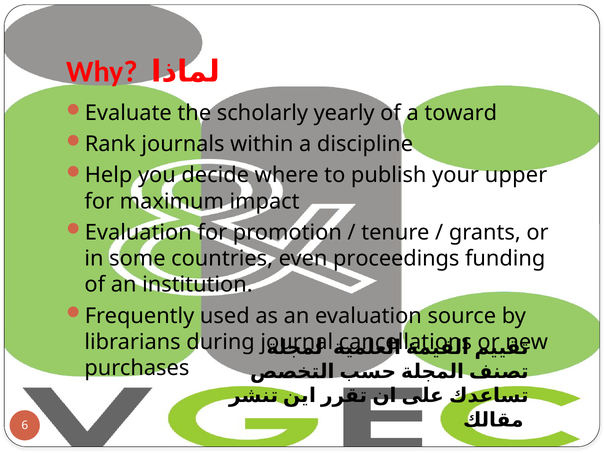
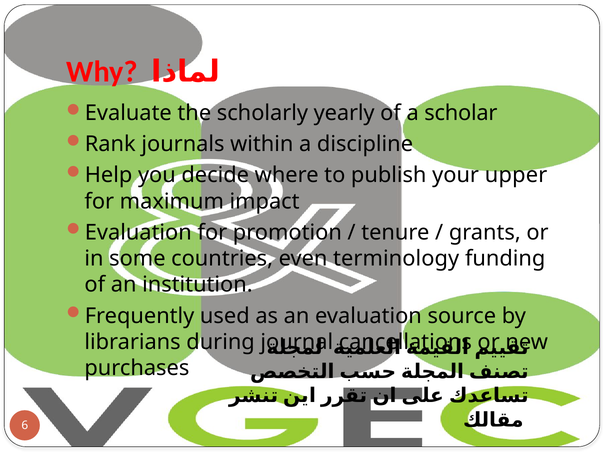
toward: toward -> scholar
proceedings: proceedings -> terminology
